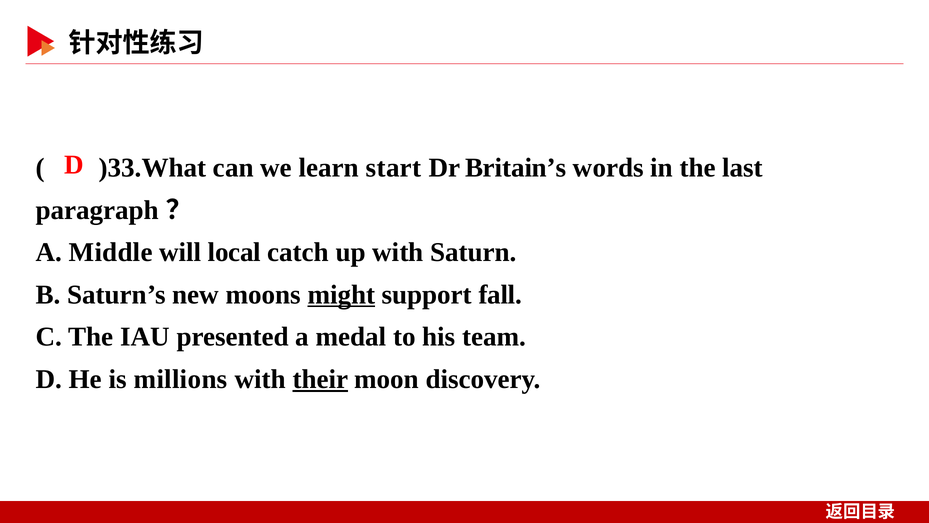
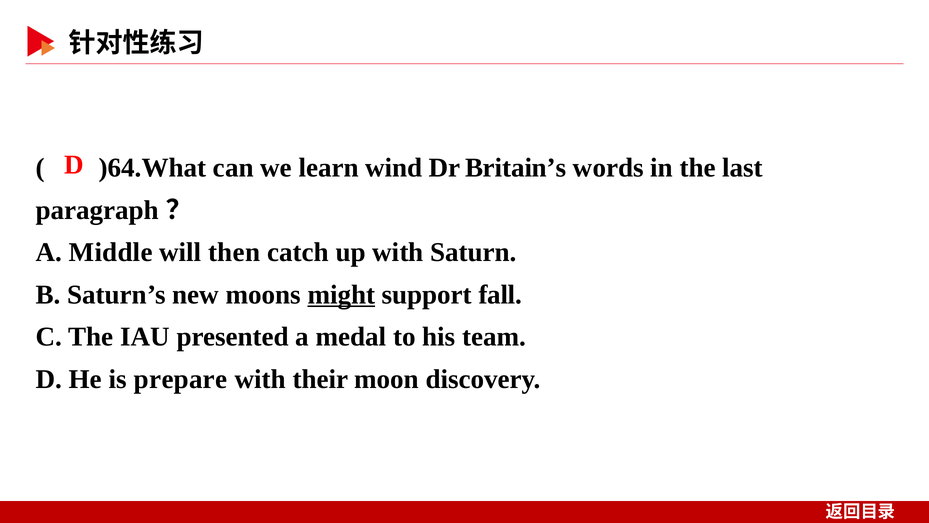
)33.What: )33.What -> )64.What
start: start -> wind
local: local -> then
millions: millions -> prepare
their underline: present -> none
